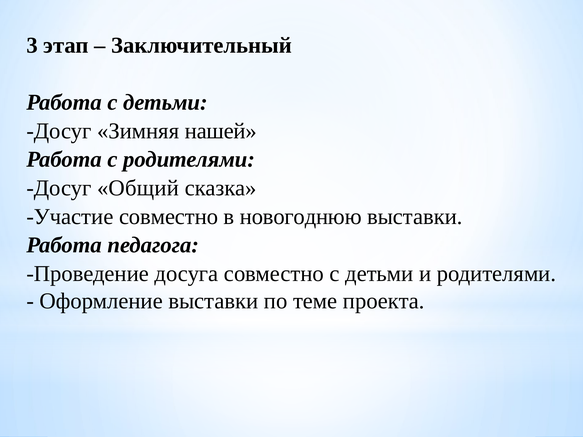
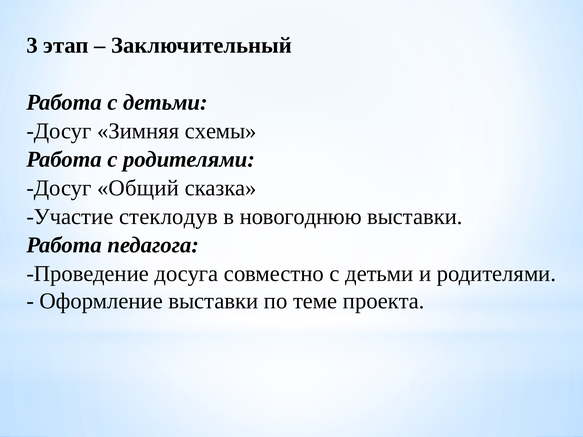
нашей: нашей -> схемы
Участие совместно: совместно -> стеклодув
